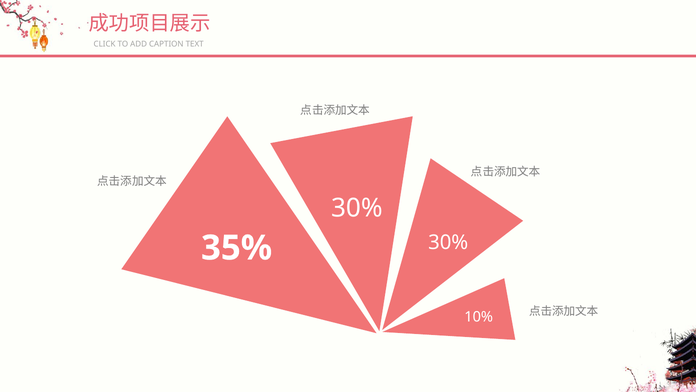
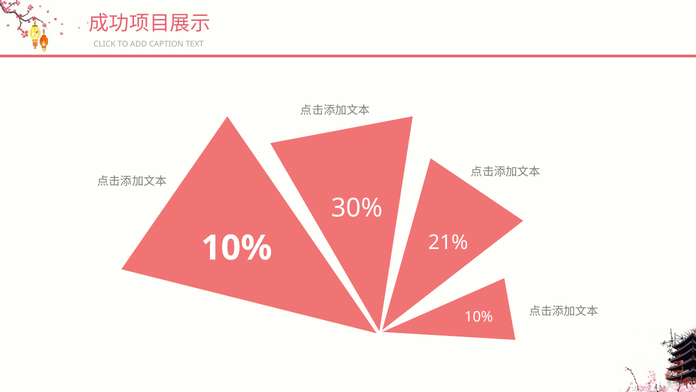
30% at (448, 242): 30% -> 21%
35% at (237, 248): 35% -> 10%
